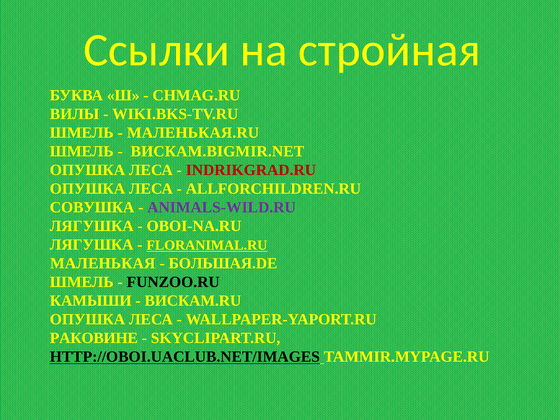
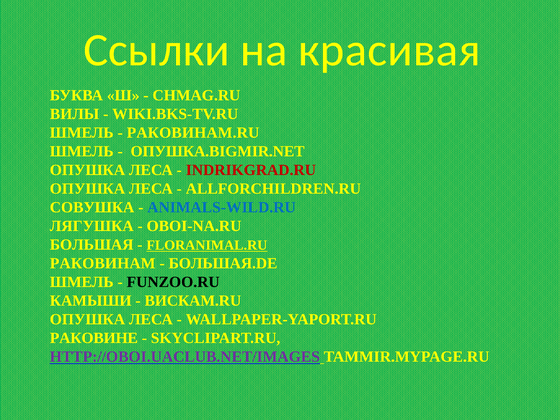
стройная: стройная -> красивая
МАЛЕНЬКАЯ.RU: МАЛЕНЬКАЯ.RU -> РАКОВИНАМ.RU
ВИСКАМ.BIGMIR.NET: ВИСКАМ.BIGMIR.NET -> ОПУШКА.BIGMIR.NET
ANIMALS-WILD.RU colour: purple -> blue
ЛЯГУШКА at (92, 245): ЛЯГУШКА -> БОЛЬШАЯ
МАЛЕНЬКАЯ: МАЛЕНЬКАЯ -> РАКОВИНАМ
HTTP://OBOI.UACLUB.NET/IMAGES colour: black -> purple
